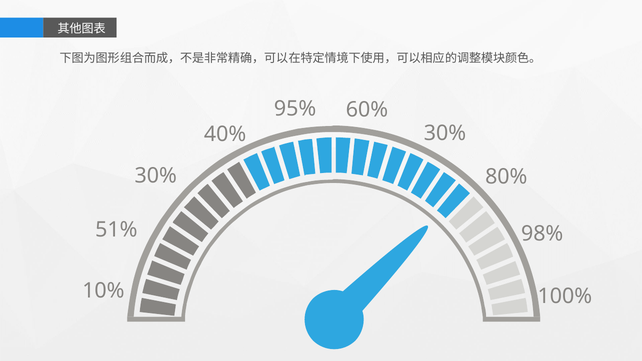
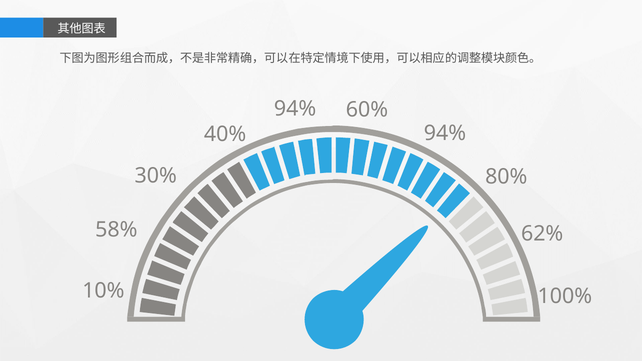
95% at (295, 109): 95% -> 94%
30% at (445, 133): 30% -> 94%
51%: 51% -> 58%
98%: 98% -> 62%
